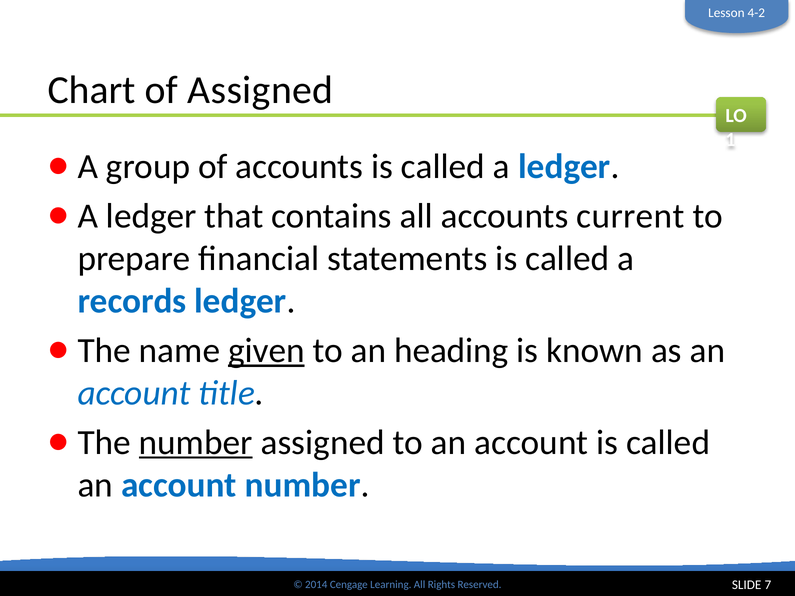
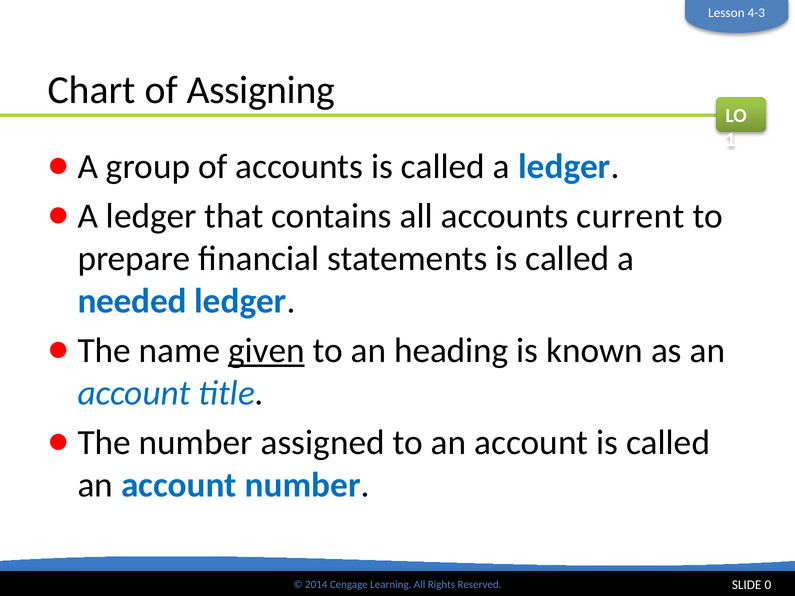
4-2: 4-2 -> 4-3
of Assigned: Assigned -> Assigning
records: records -> needed
number at (196, 443) underline: present -> none
7: 7 -> 0
